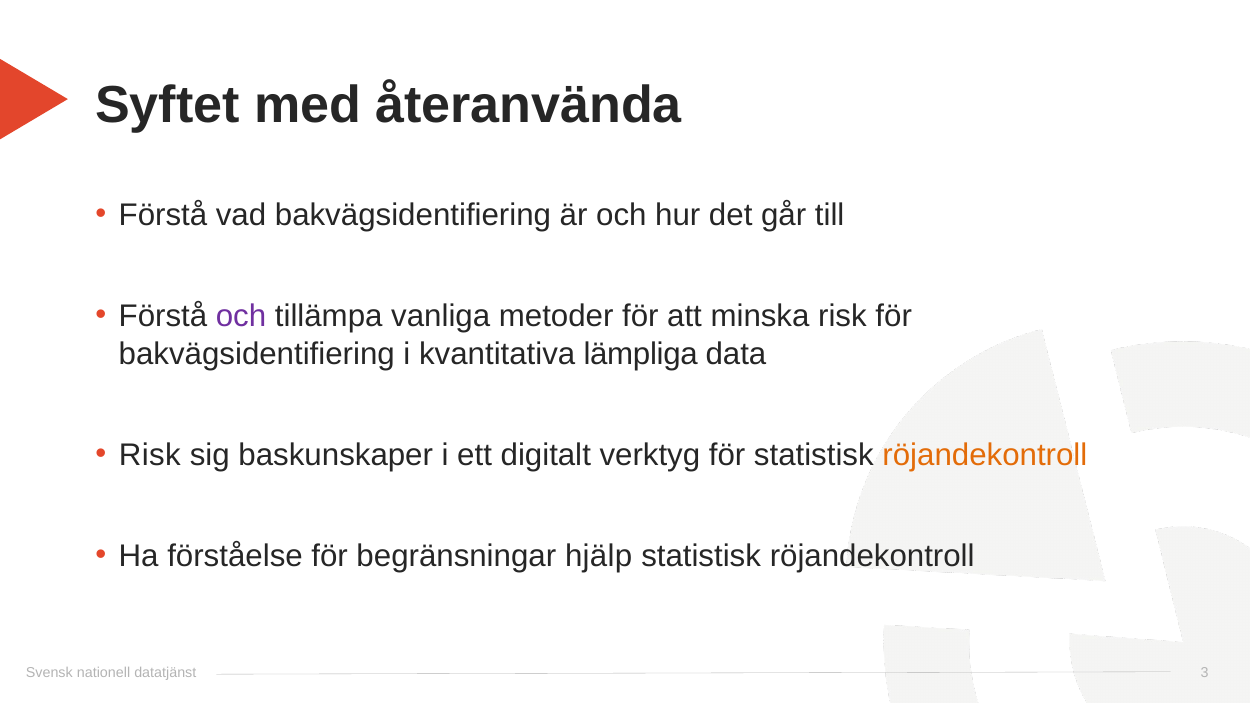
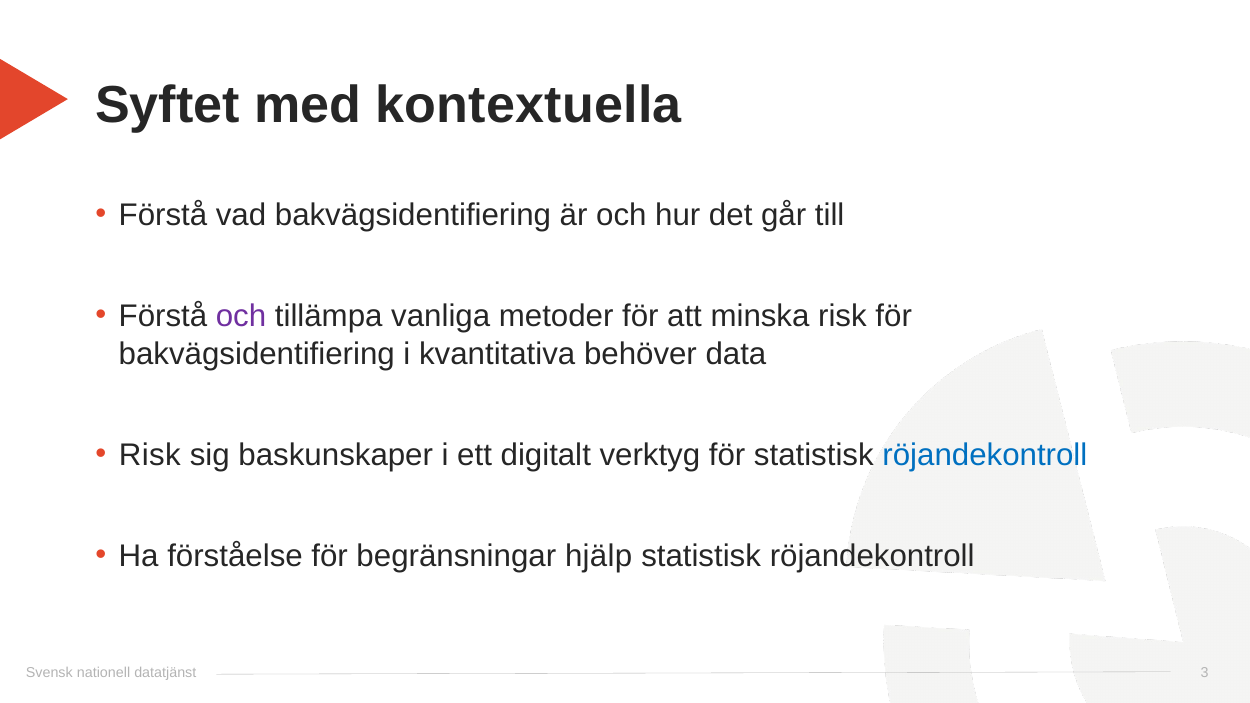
återanvända: återanvända -> kontextuella
lämpliga: lämpliga -> behöver
röjandekontroll at (985, 455) colour: orange -> blue
